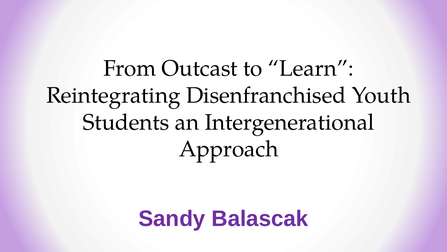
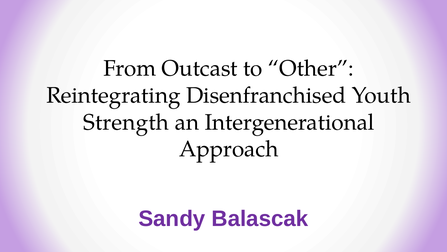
Learn: Learn -> Other
Students: Students -> Strength
